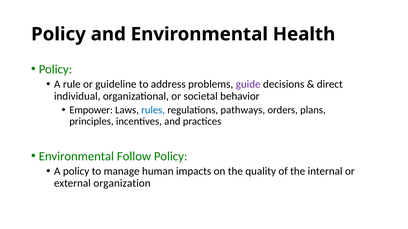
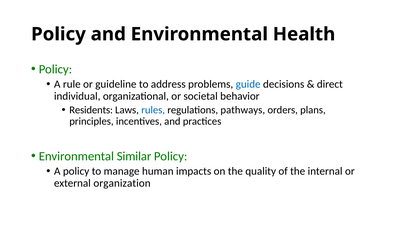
guide colour: purple -> blue
Empower: Empower -> Residents
Follow: Follow -> Similar
